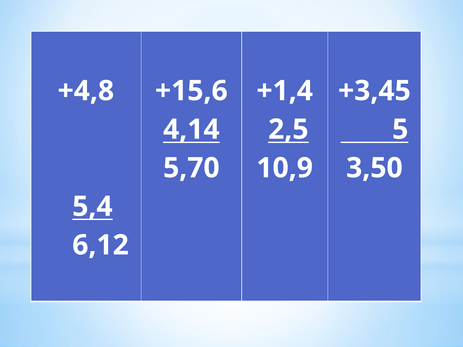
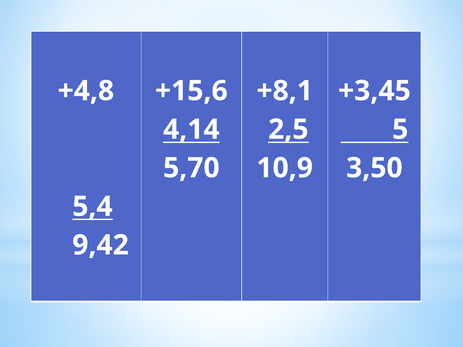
+1,4: +1,4 -> +8,1
6,12: 6,12 -> 9,42
